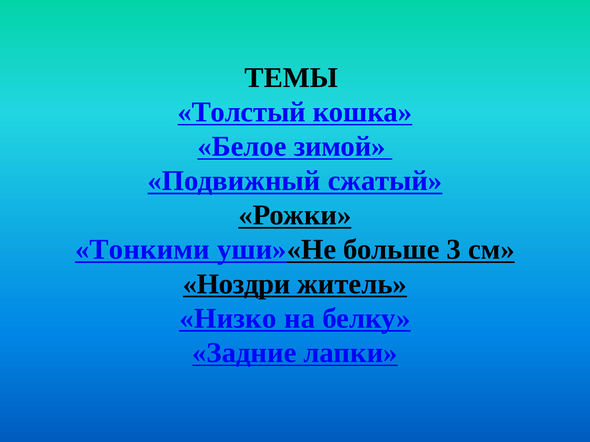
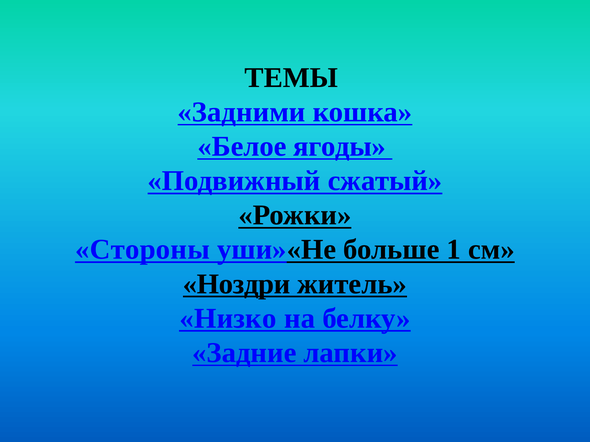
Толстый: Толстый -> Задними
зимой: зимой -> ягоды
Тонкими: Тонкими -> Стороны
3: 3 -> 1
